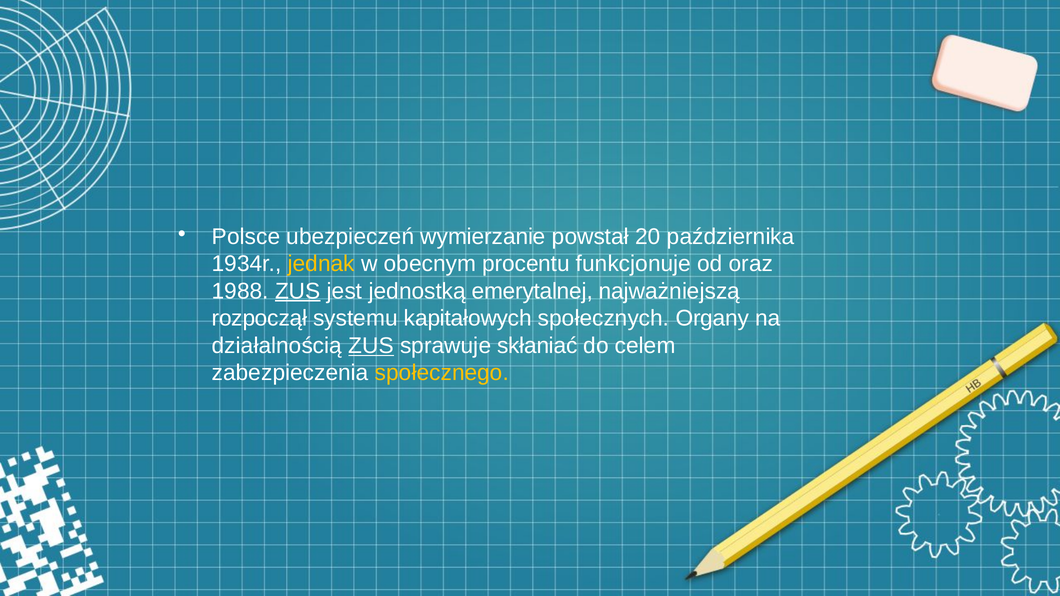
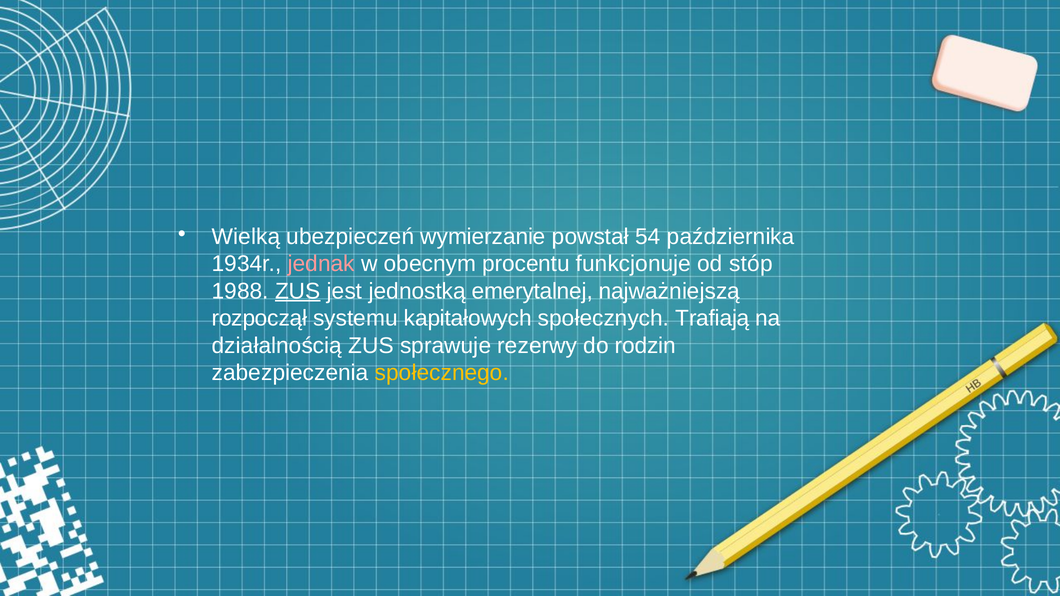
Polsce: Polsce -> Wielką
20: 20 -> 54
jednak colour: yellow -> pink
oraz: oraz -> stóp
Organy: Organy -> Trafiają
ZUS at (371, 346) underline: present -> none
skłaniać: skłaniać -> rezerwy
celem: celem -> rodzin
